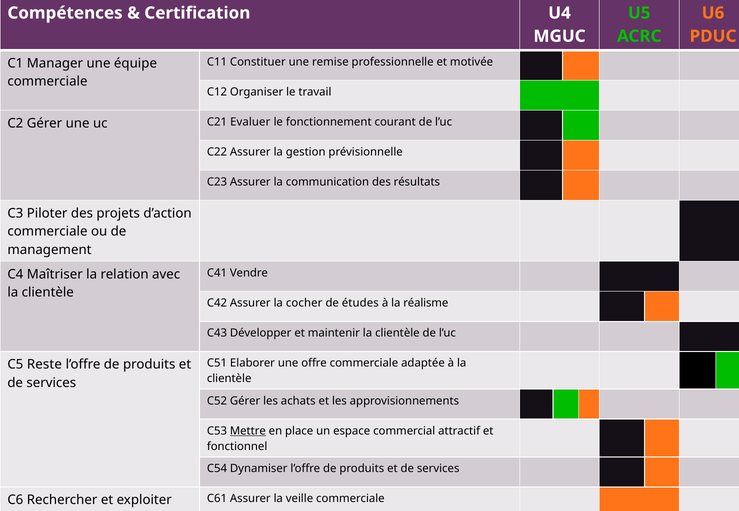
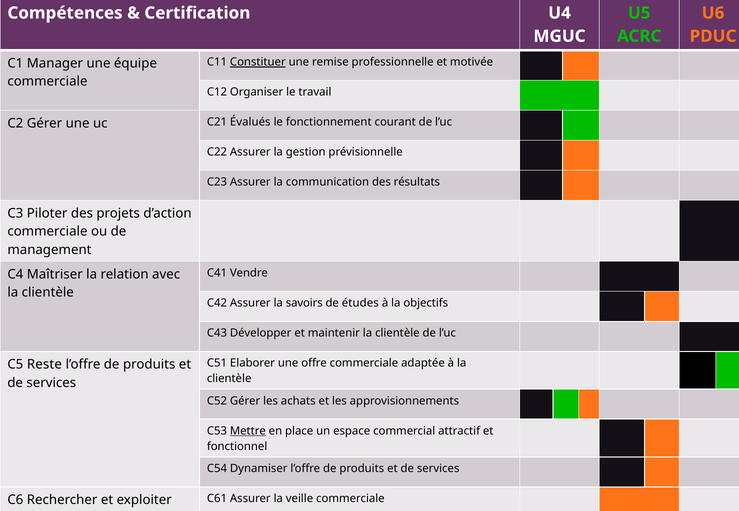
Constituer underline: none -> present
Evaluer: Evaluer -> Évalués
cocher: cocher -> savoirs
réalisme: réalisme -> objectifs
